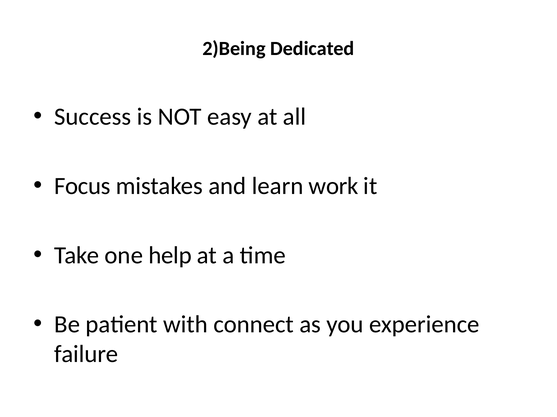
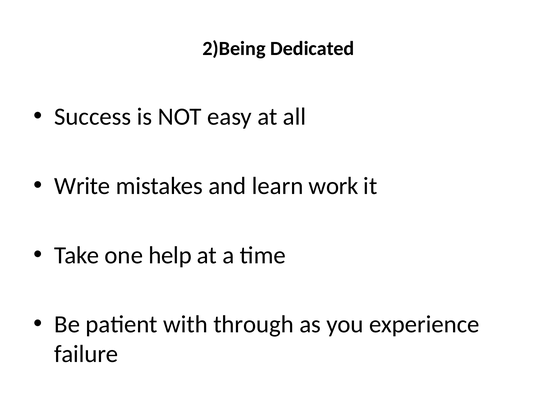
Focus: Focus -> Write
connect: connect -> through
